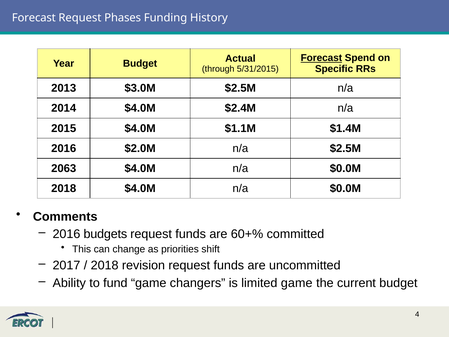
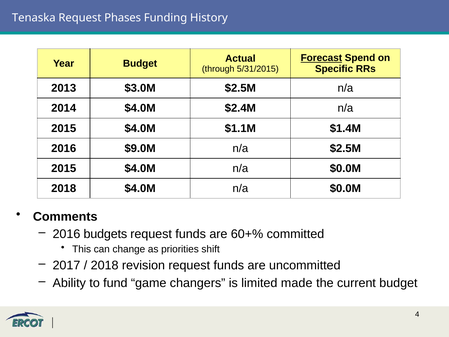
Forecast at (34, 18): Forecast -> Tenaska
$2.0M: $2.0M -> $9.0M
2063 at (64, 168): 2063 -> 2015
limited game: game -> made
